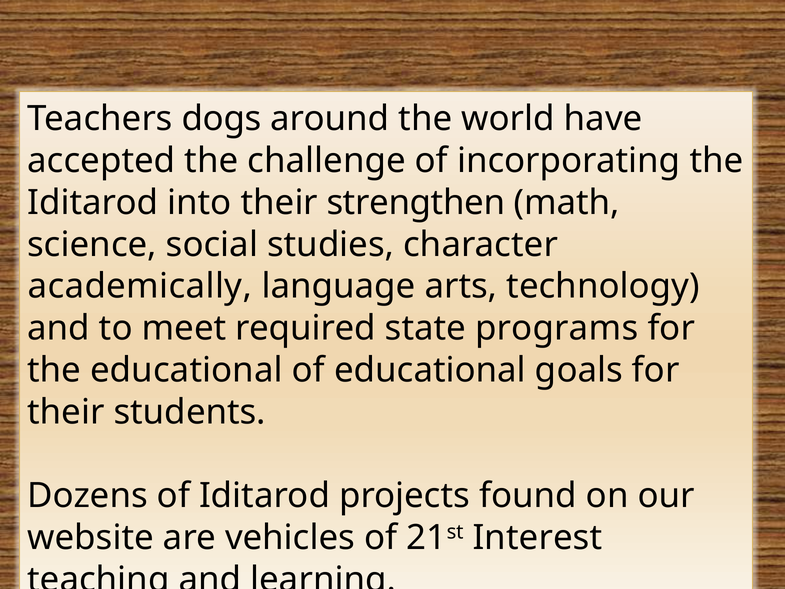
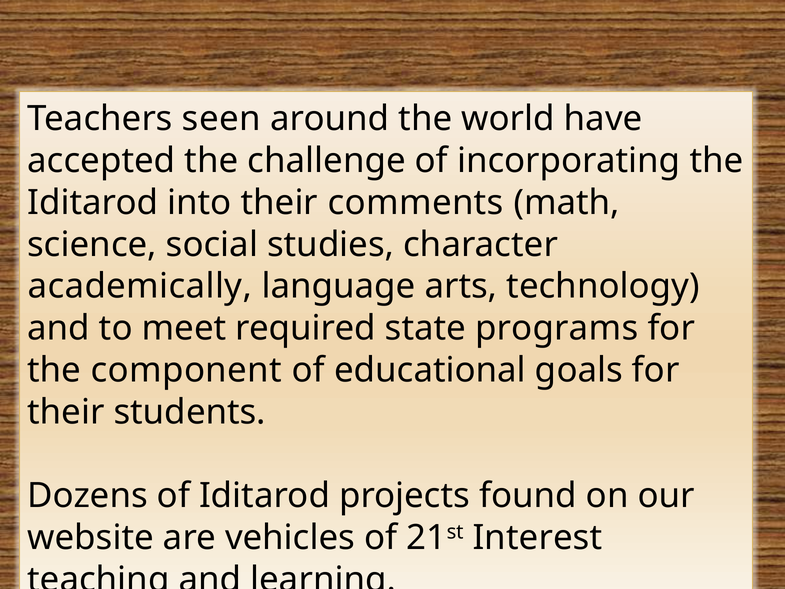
dogs: dogs -> seen
strengthen: strengthen -> comments
the educational: educational -> component
